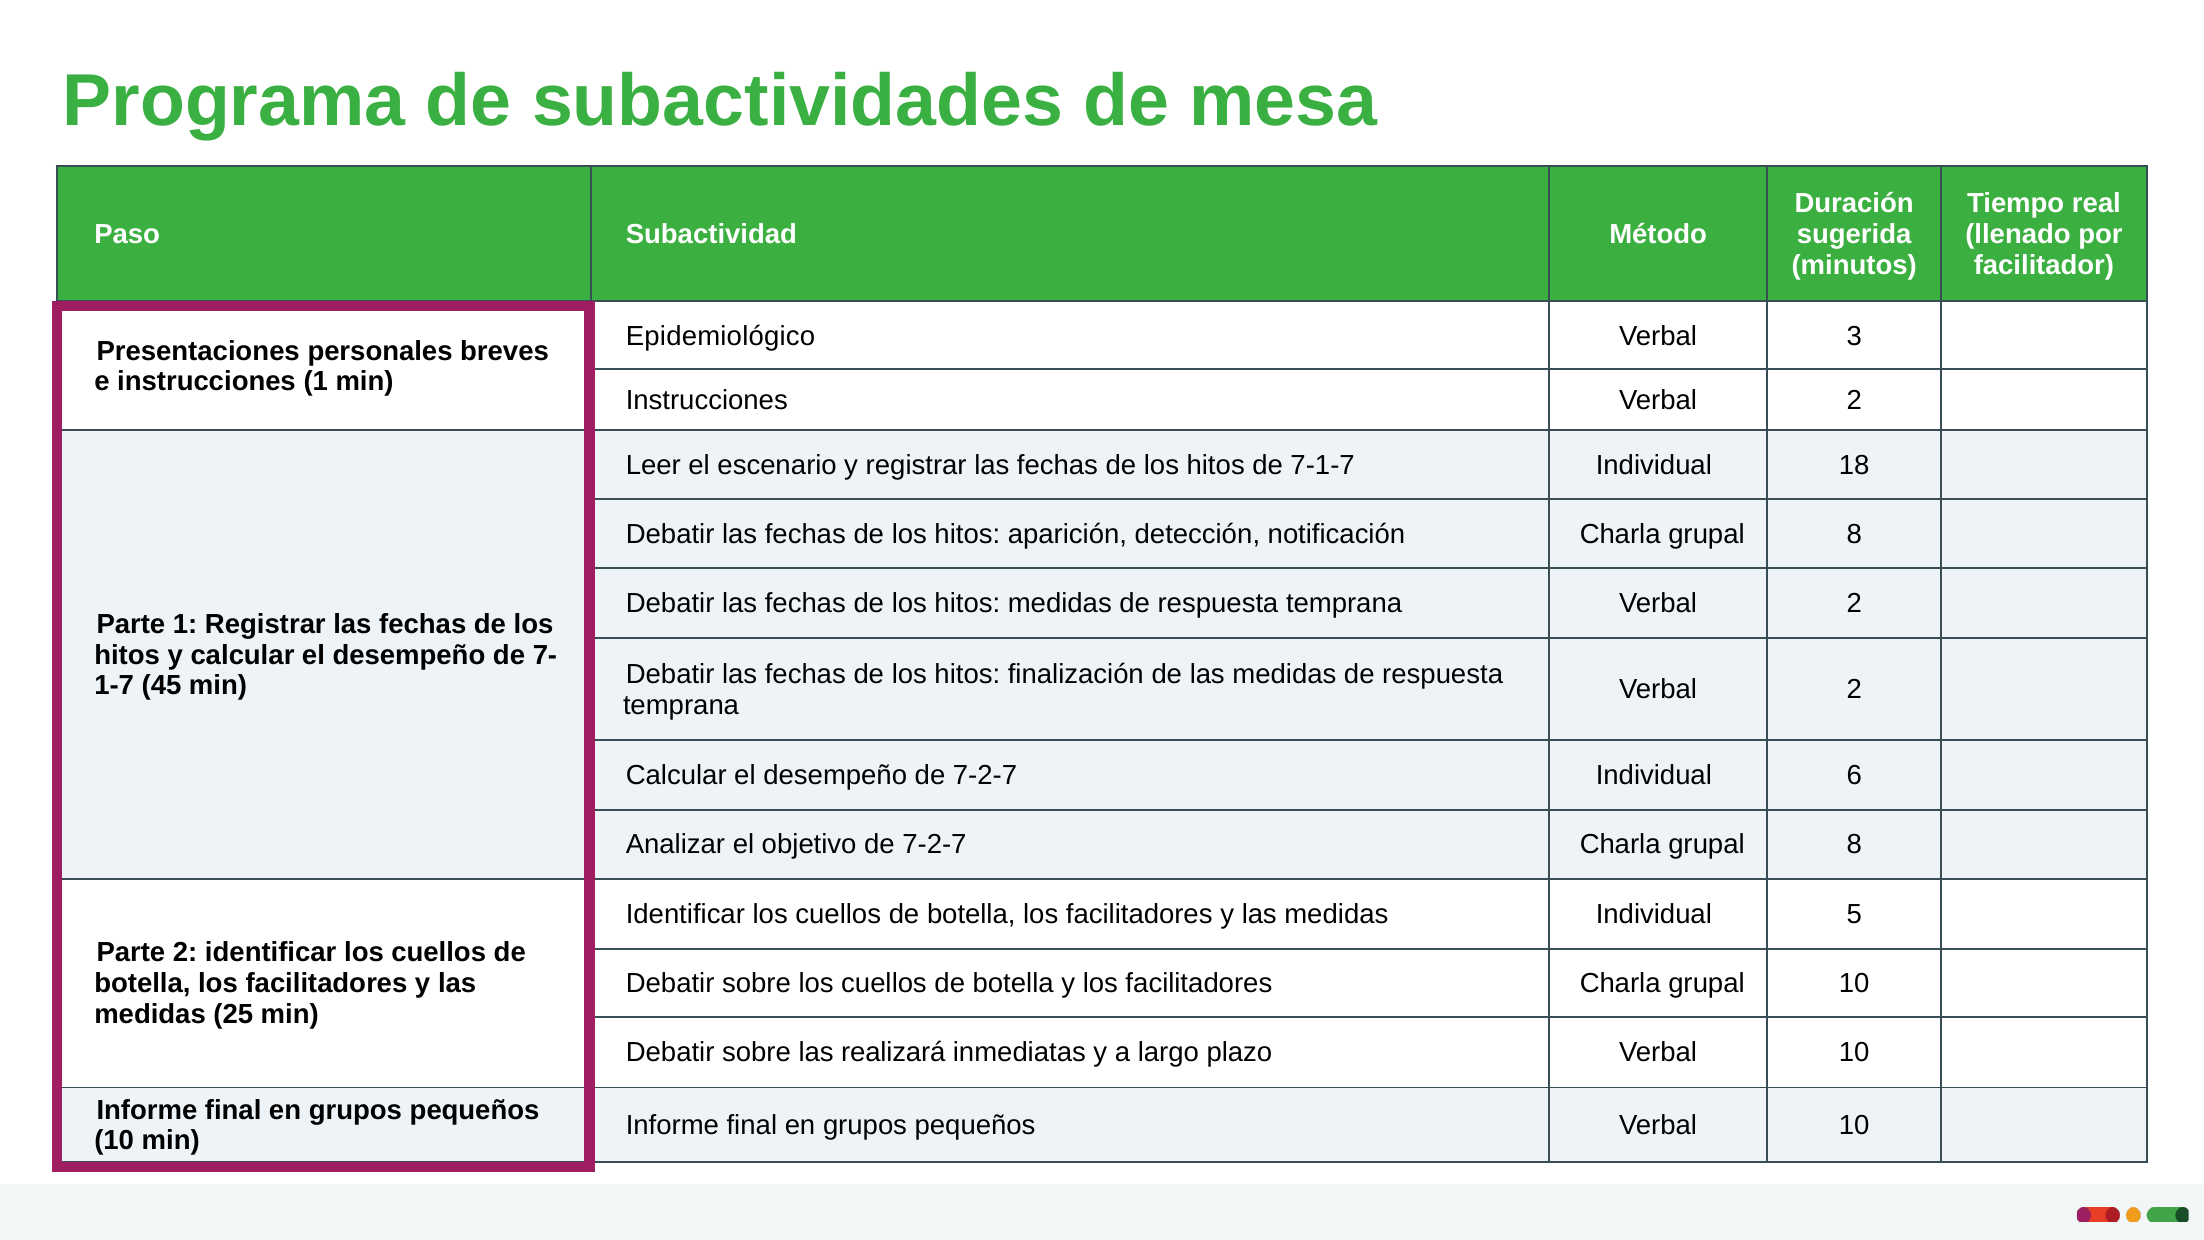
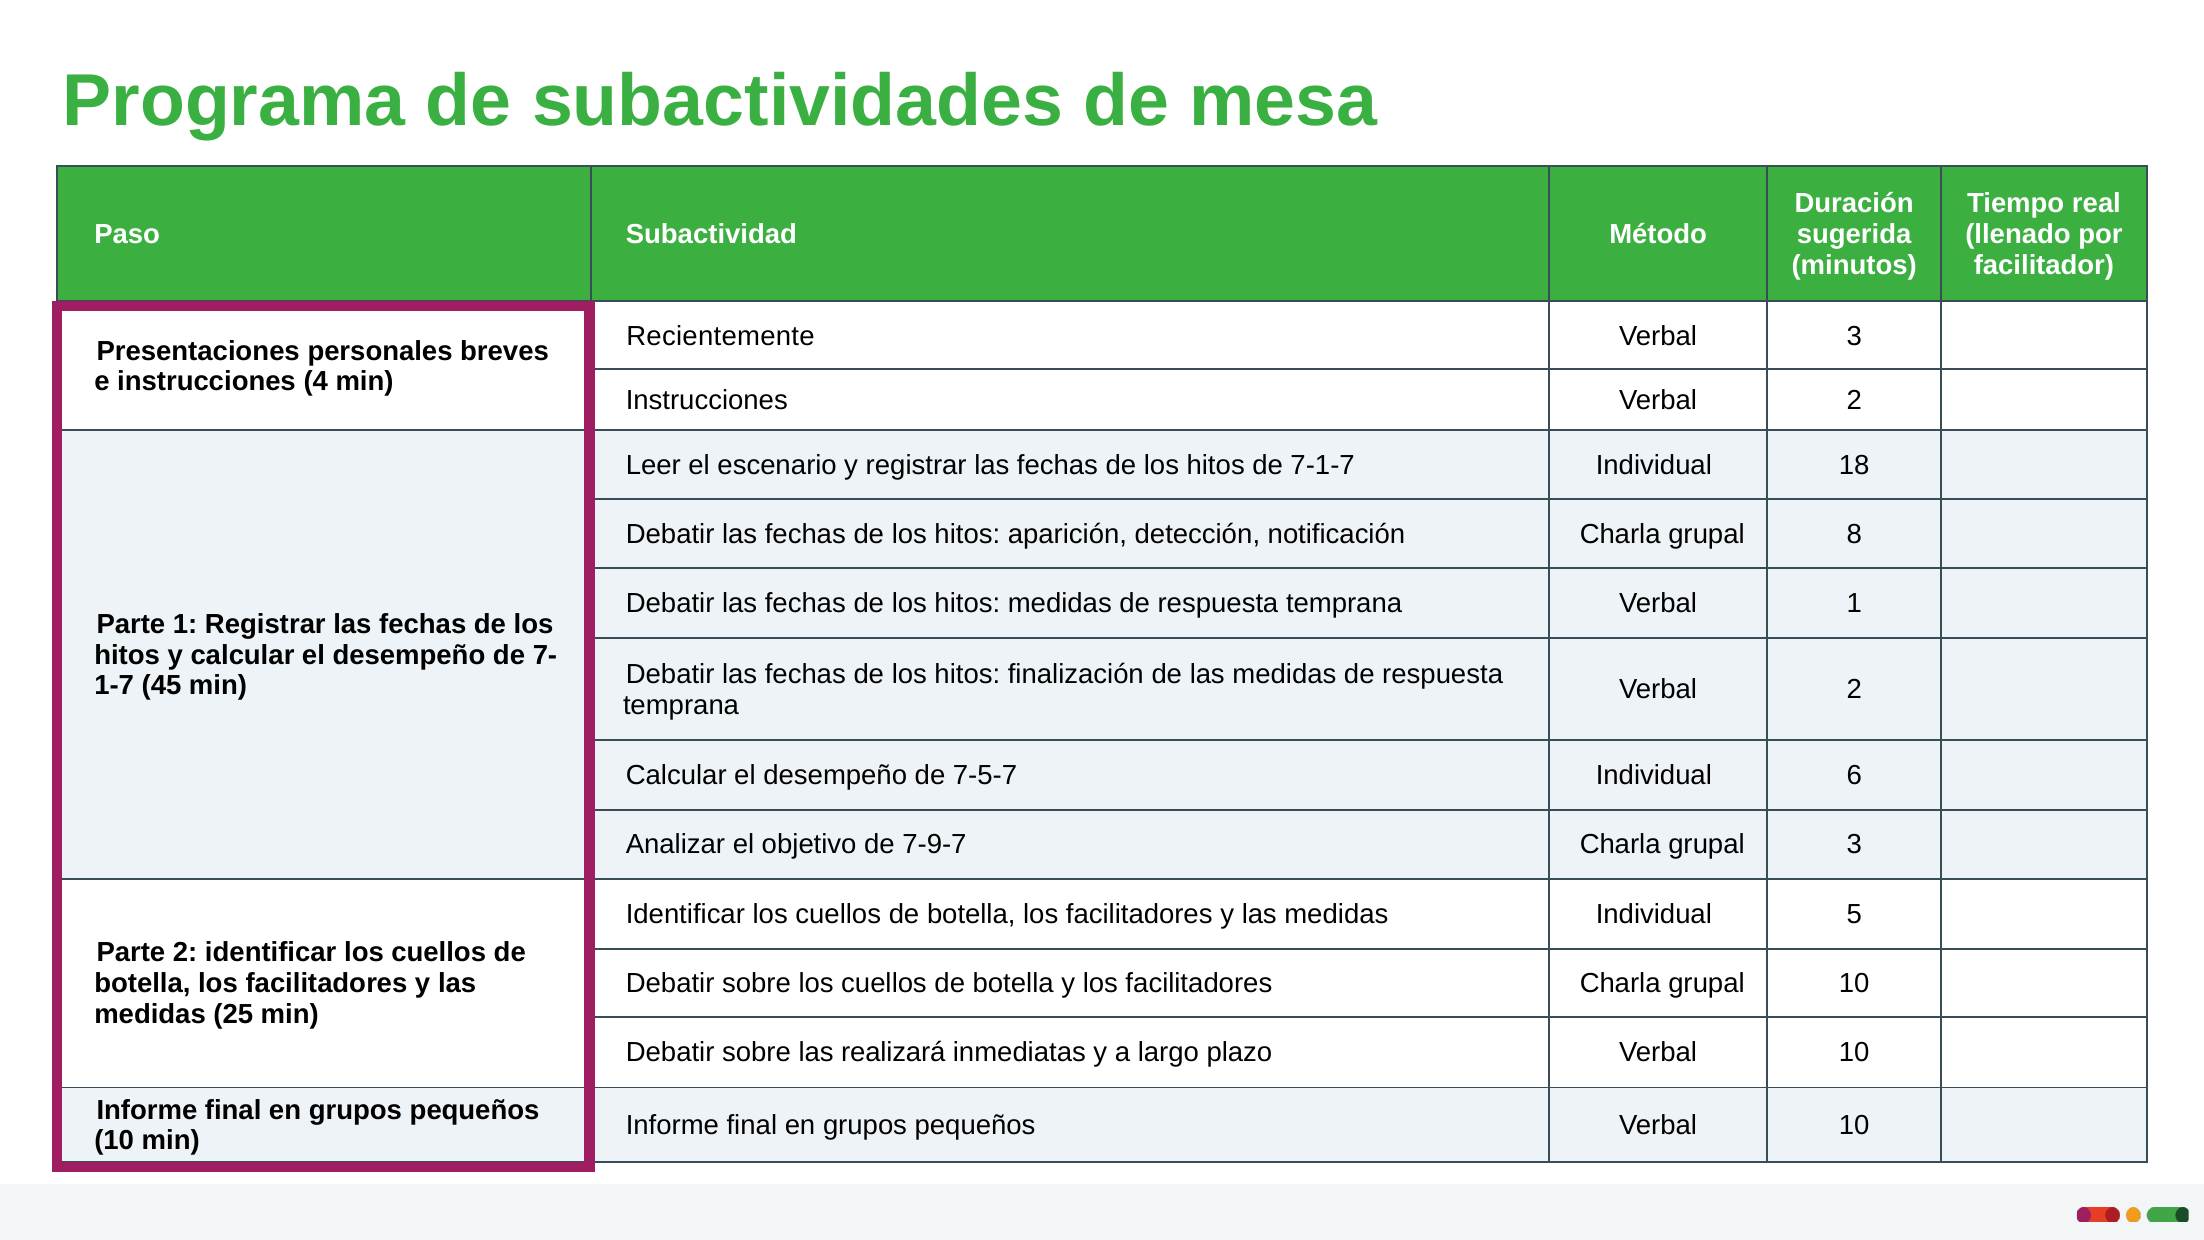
Epidemiológico: Epidemiológico -> Recientemente
instrucciones 1: 1 -> 4
2 at (1854, 604): 2 -> 1
desempeño de 7-2-7: 7-2-7 -> 7-5-7
objetivo de 7-2-7: 7-2-7 -> 7-9-7
8 at (1854, 845): 8 -> 3
